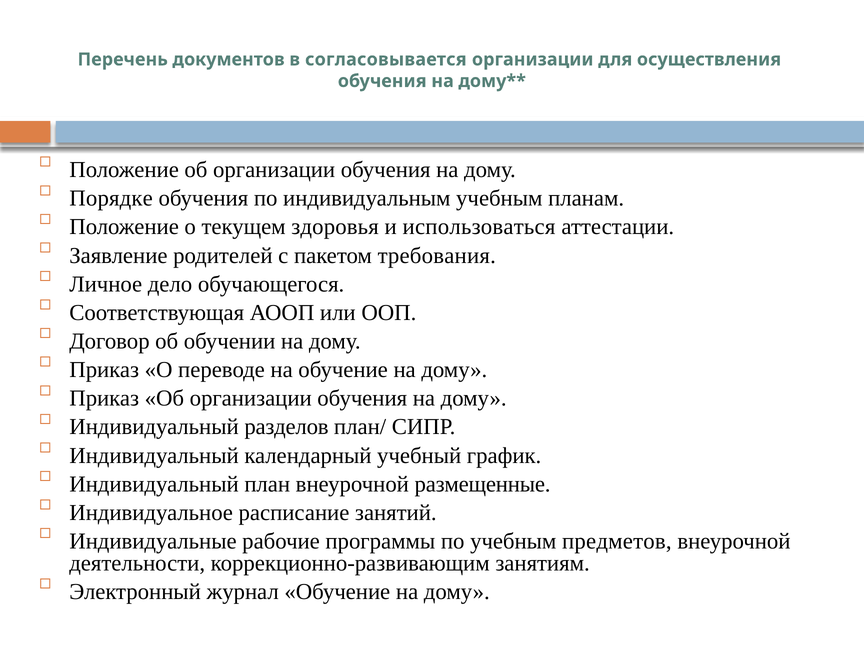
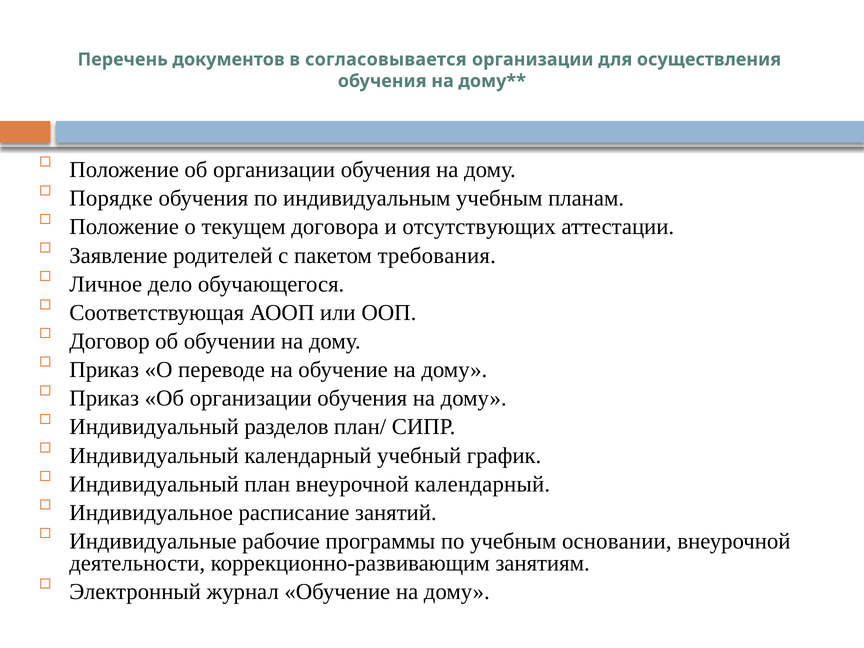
здоровья: здоровья -> договора
использоваться: использоваться -> отсутствующих
внеурочной размещенные: размещенные -> календарный
предметов: предметов -> основании
